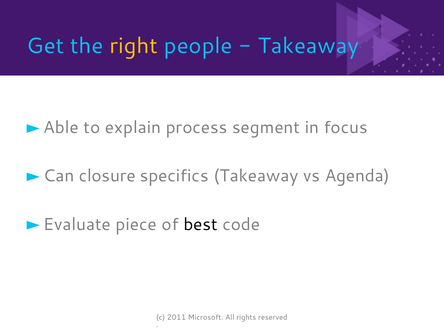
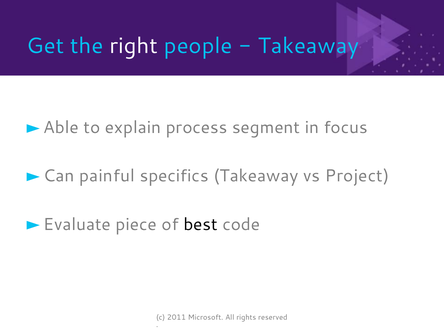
right colour: yellow -> white
closure: closure -> painful
Agenda: Agenda -> Project
